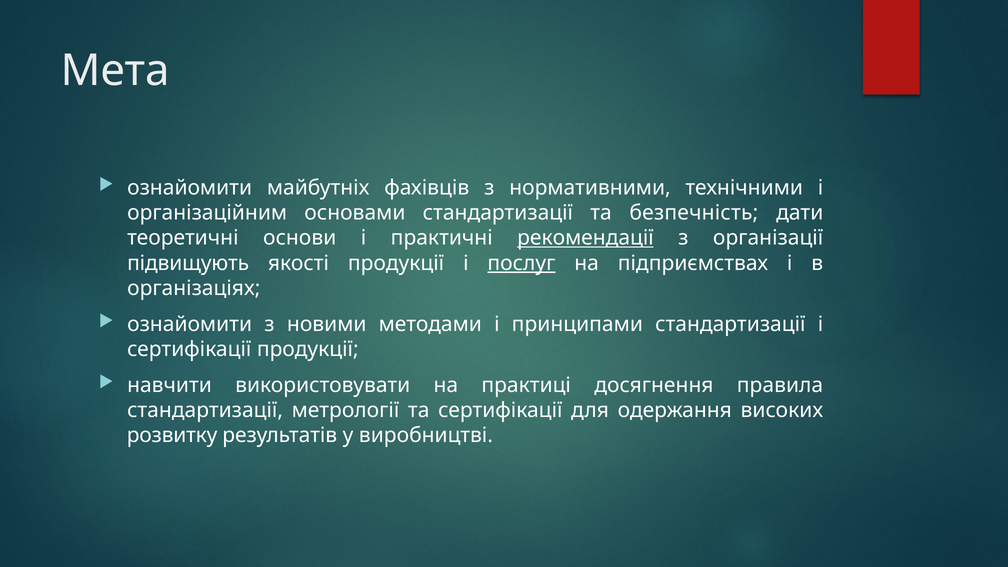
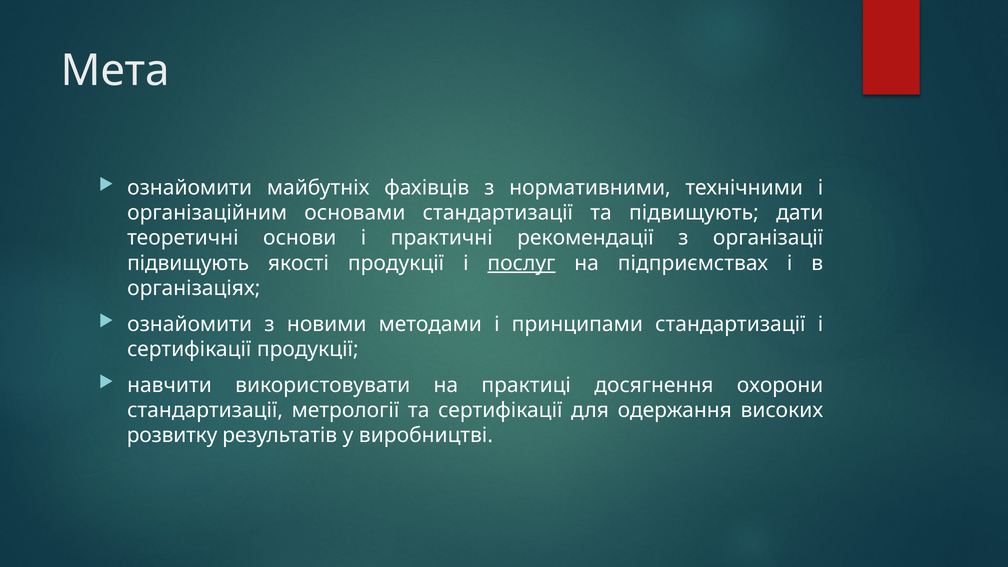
та безпечність: безпечність -> підвищують
рекомендації underline: present -> none
правила: правила -> охорони
